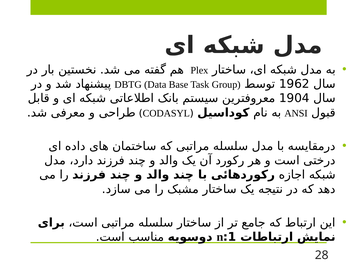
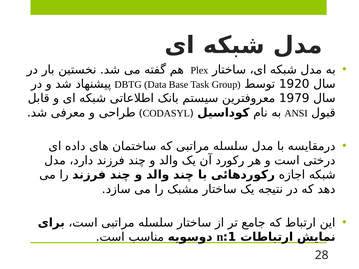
1962: 1962 -> 1920
1904: 1904 -> 1979
